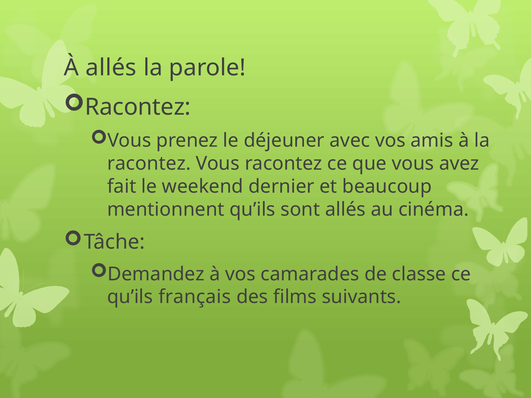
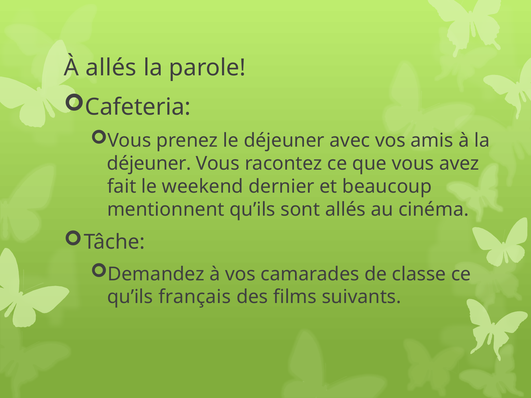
Racontez at (138, 107): Racontez -> Cafeteria
racontez at (149, 164): racontez -> déjeuner
